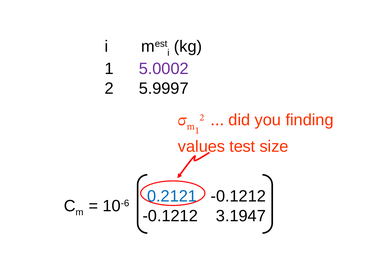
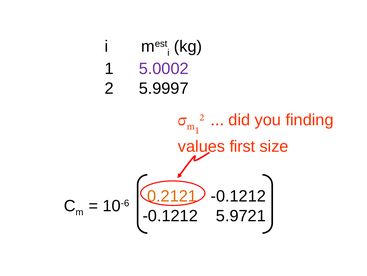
test: test -> first
0.2121 colour: blue -> orange
3.1947: 3.1947 -> 5.9721
